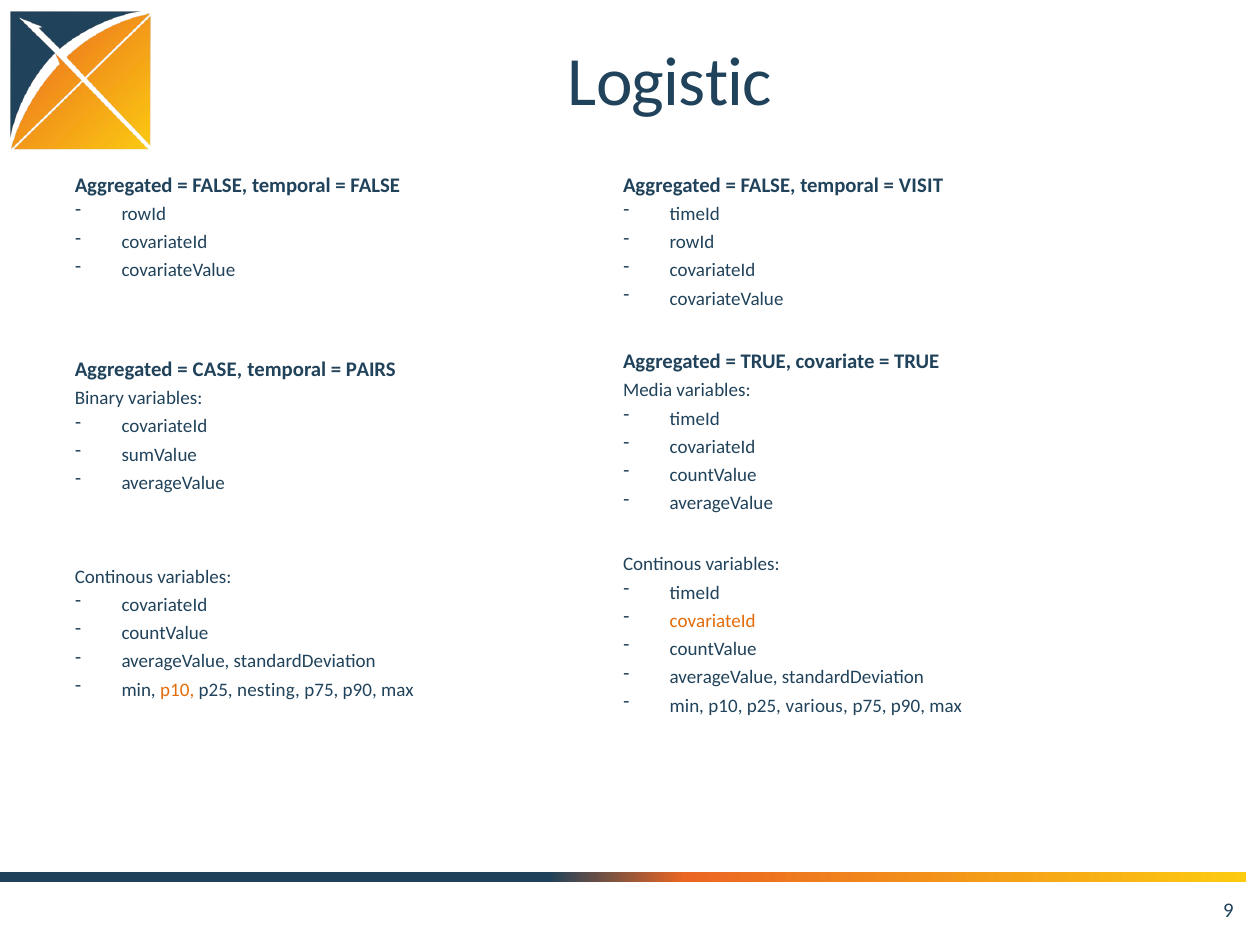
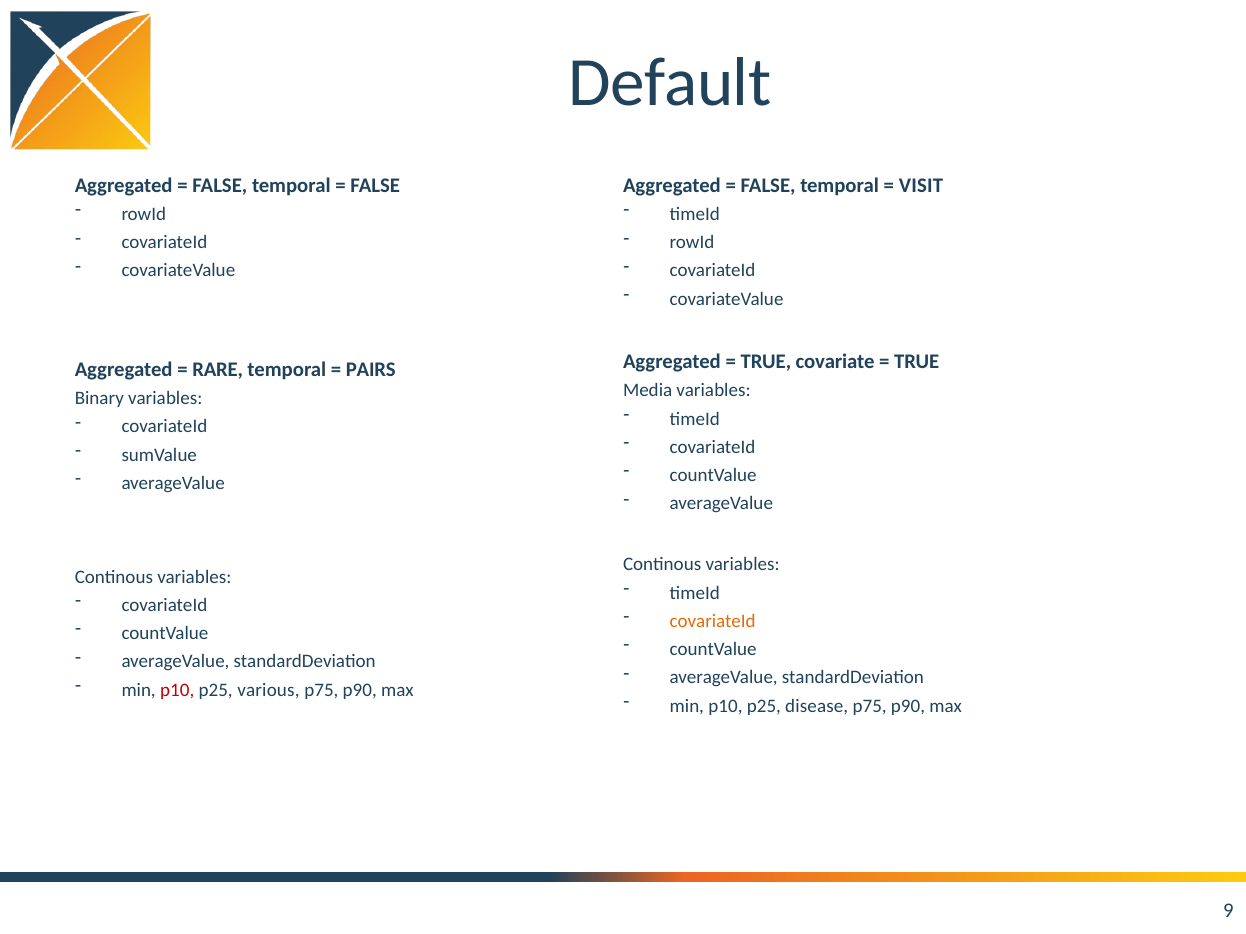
Logistic: Logistic -> Default
CASE: CASE -> RARE
p10 at (177, 690) colour: orange -> red
nesting: nesting -> various
various: various -> disease
